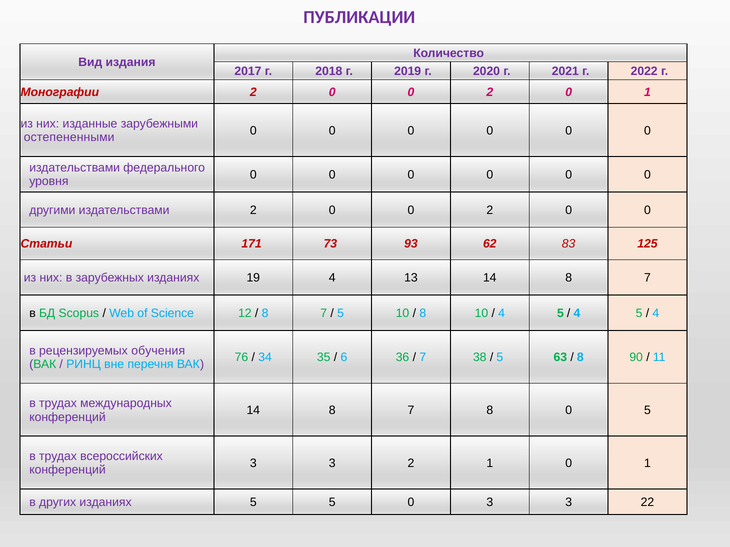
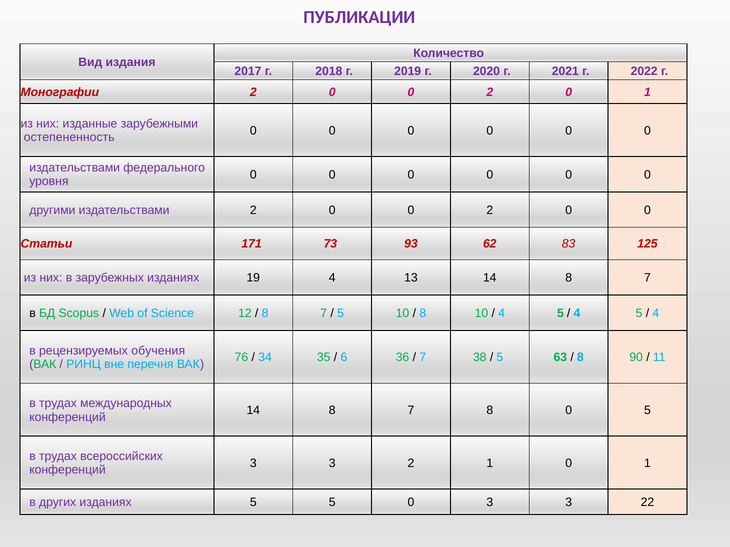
остепененными: остепененными -> остепененность
